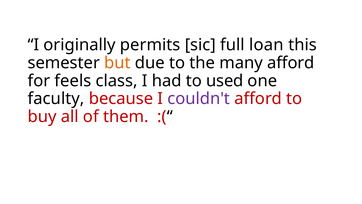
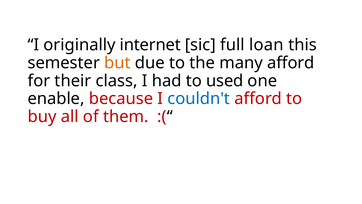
permits: permits -> internet
feels: feels -> their
faculty: faculty -> enable
couldn't colour: purple -> blue
